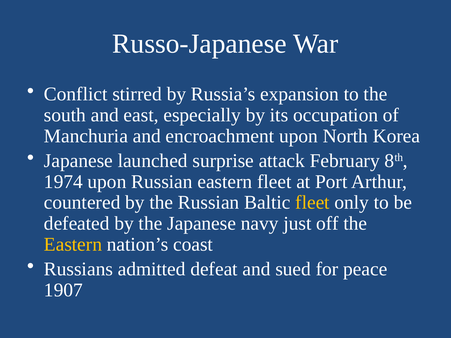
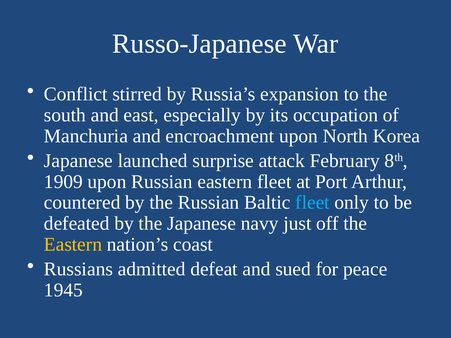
1974: 1974 -> 1909
fleet at (313, 203) colour: yellow -> light blue
1907: 1907 -> 1945
